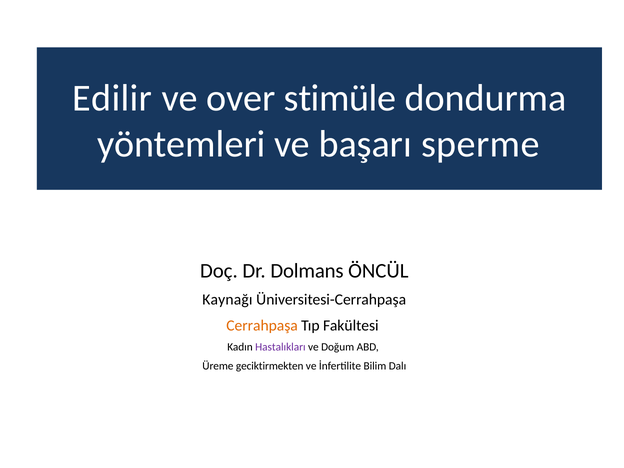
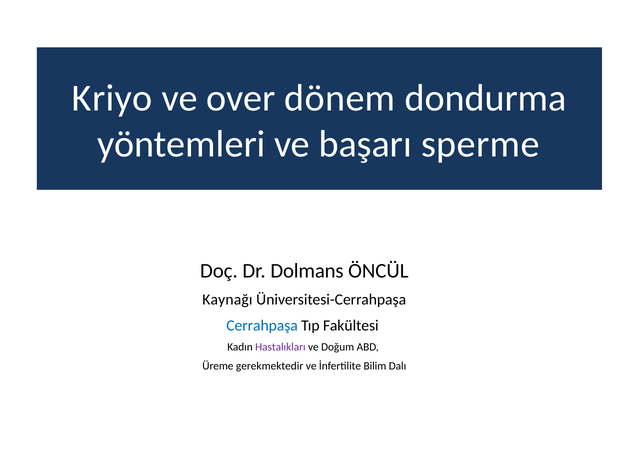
Edilir: Edilir -> Kriyo
stimüle: stimüle -> dönem
Cerrahpaşa colour: orange -> blue
geciktirmekten: geciktirmekten -> gerekmektedir
